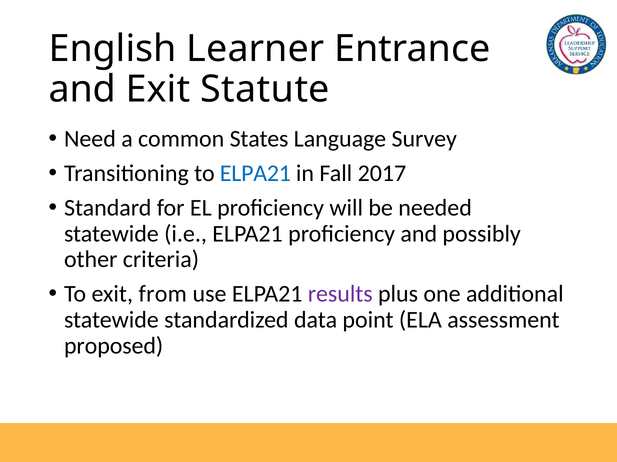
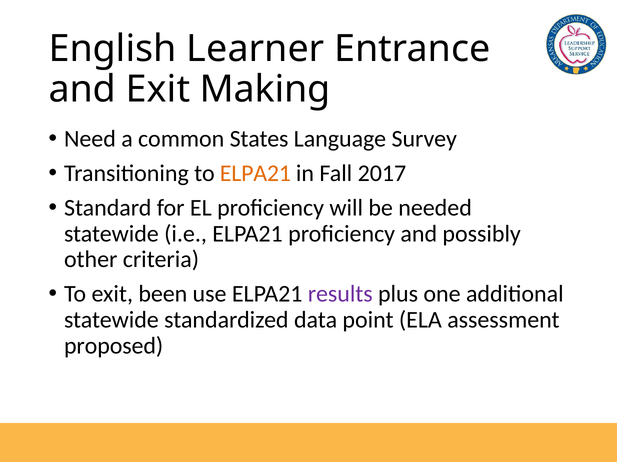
Statute: Statute -> Making
ELPA21 at (255, 174) colour: blue -> orange
from: from -> been
